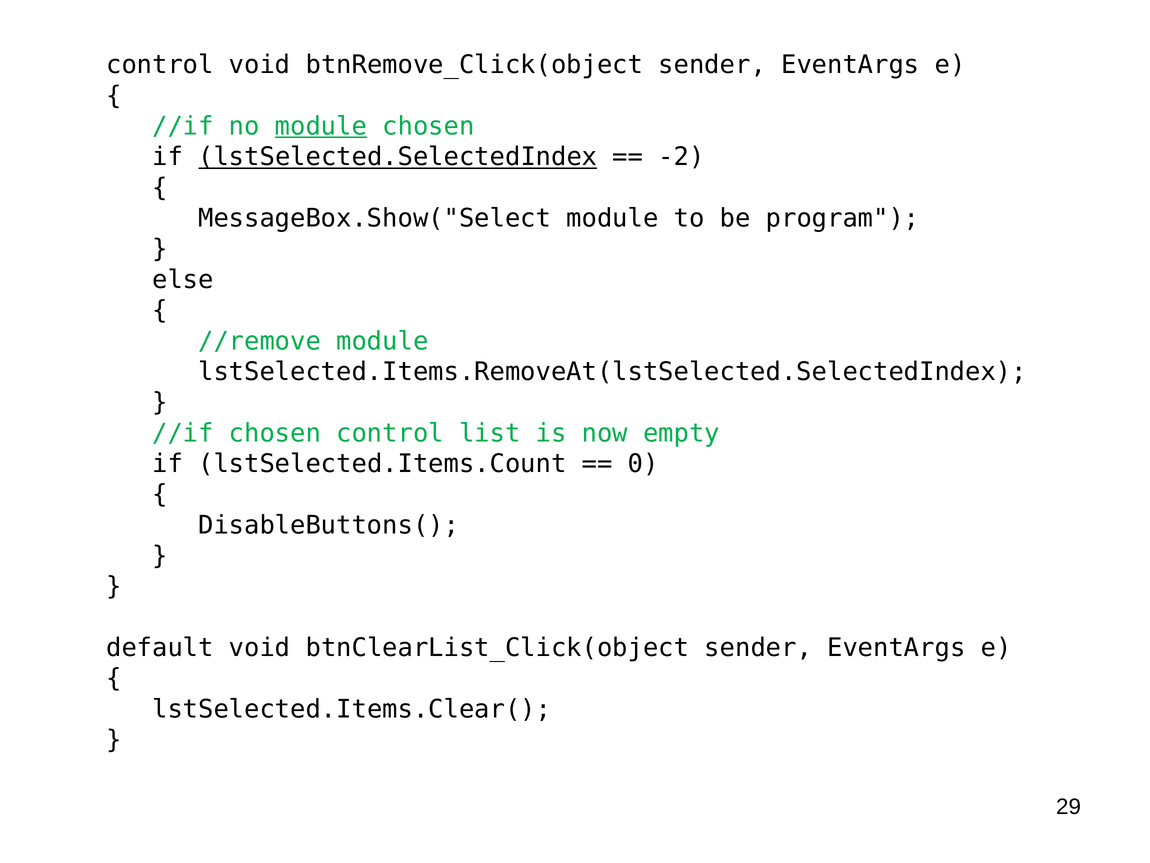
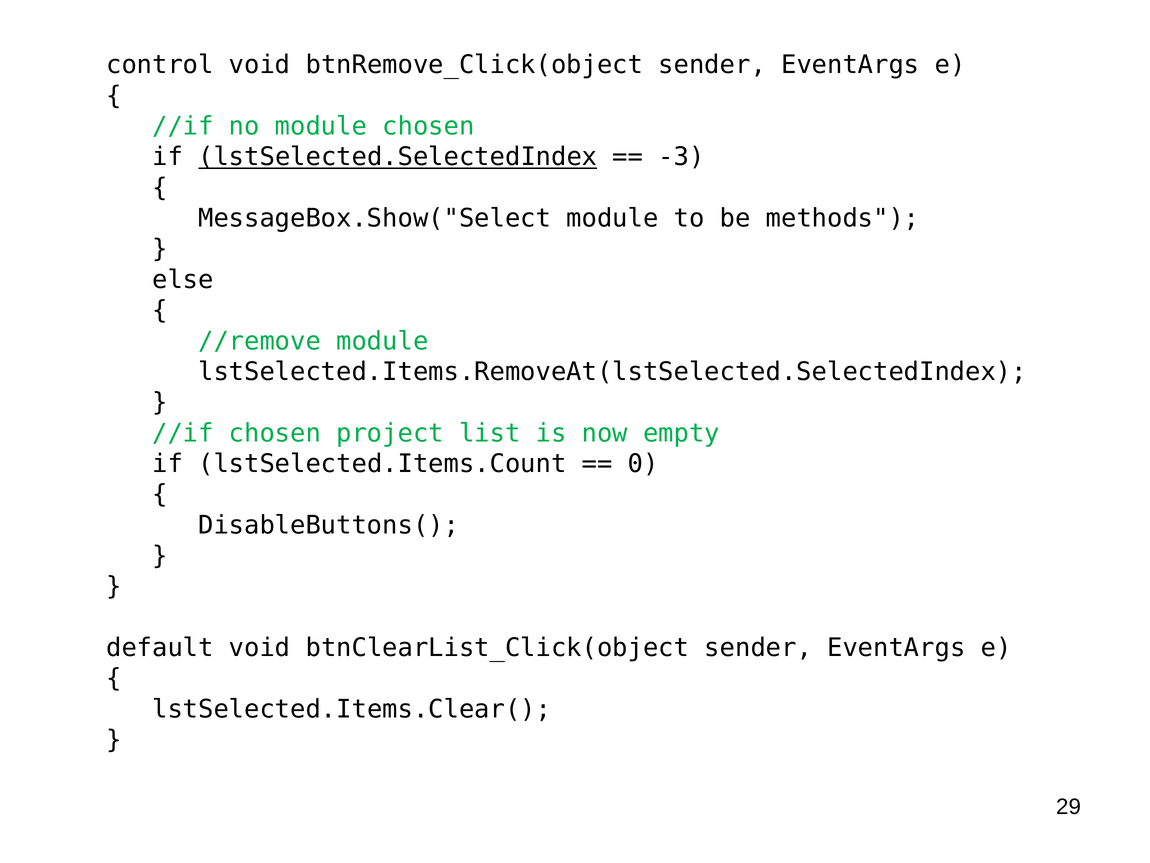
module at (321, 126) underline: present -> none
-2: -2 -> -3
program: program -> methods
chosen control: control -> project
